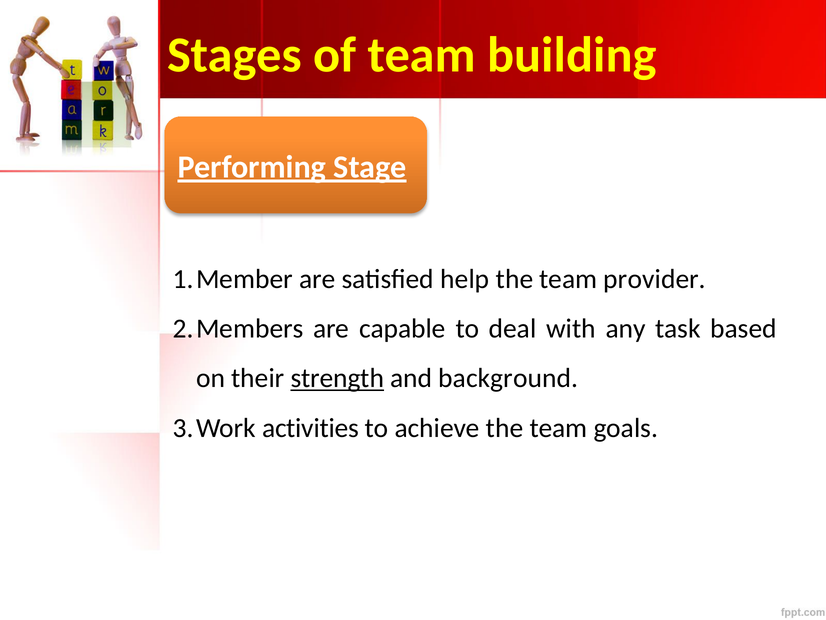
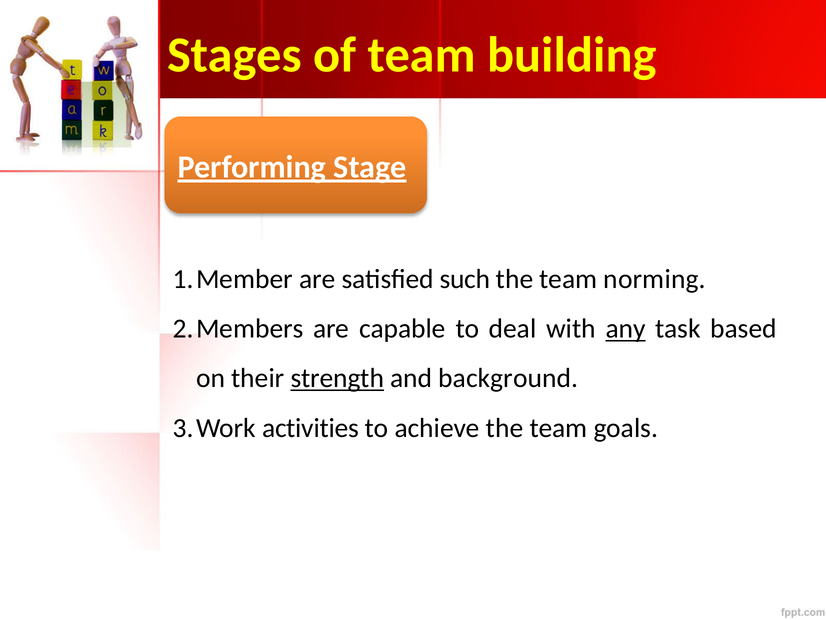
help: help -> such
provider: provider -> norming
any underline: none -> present
